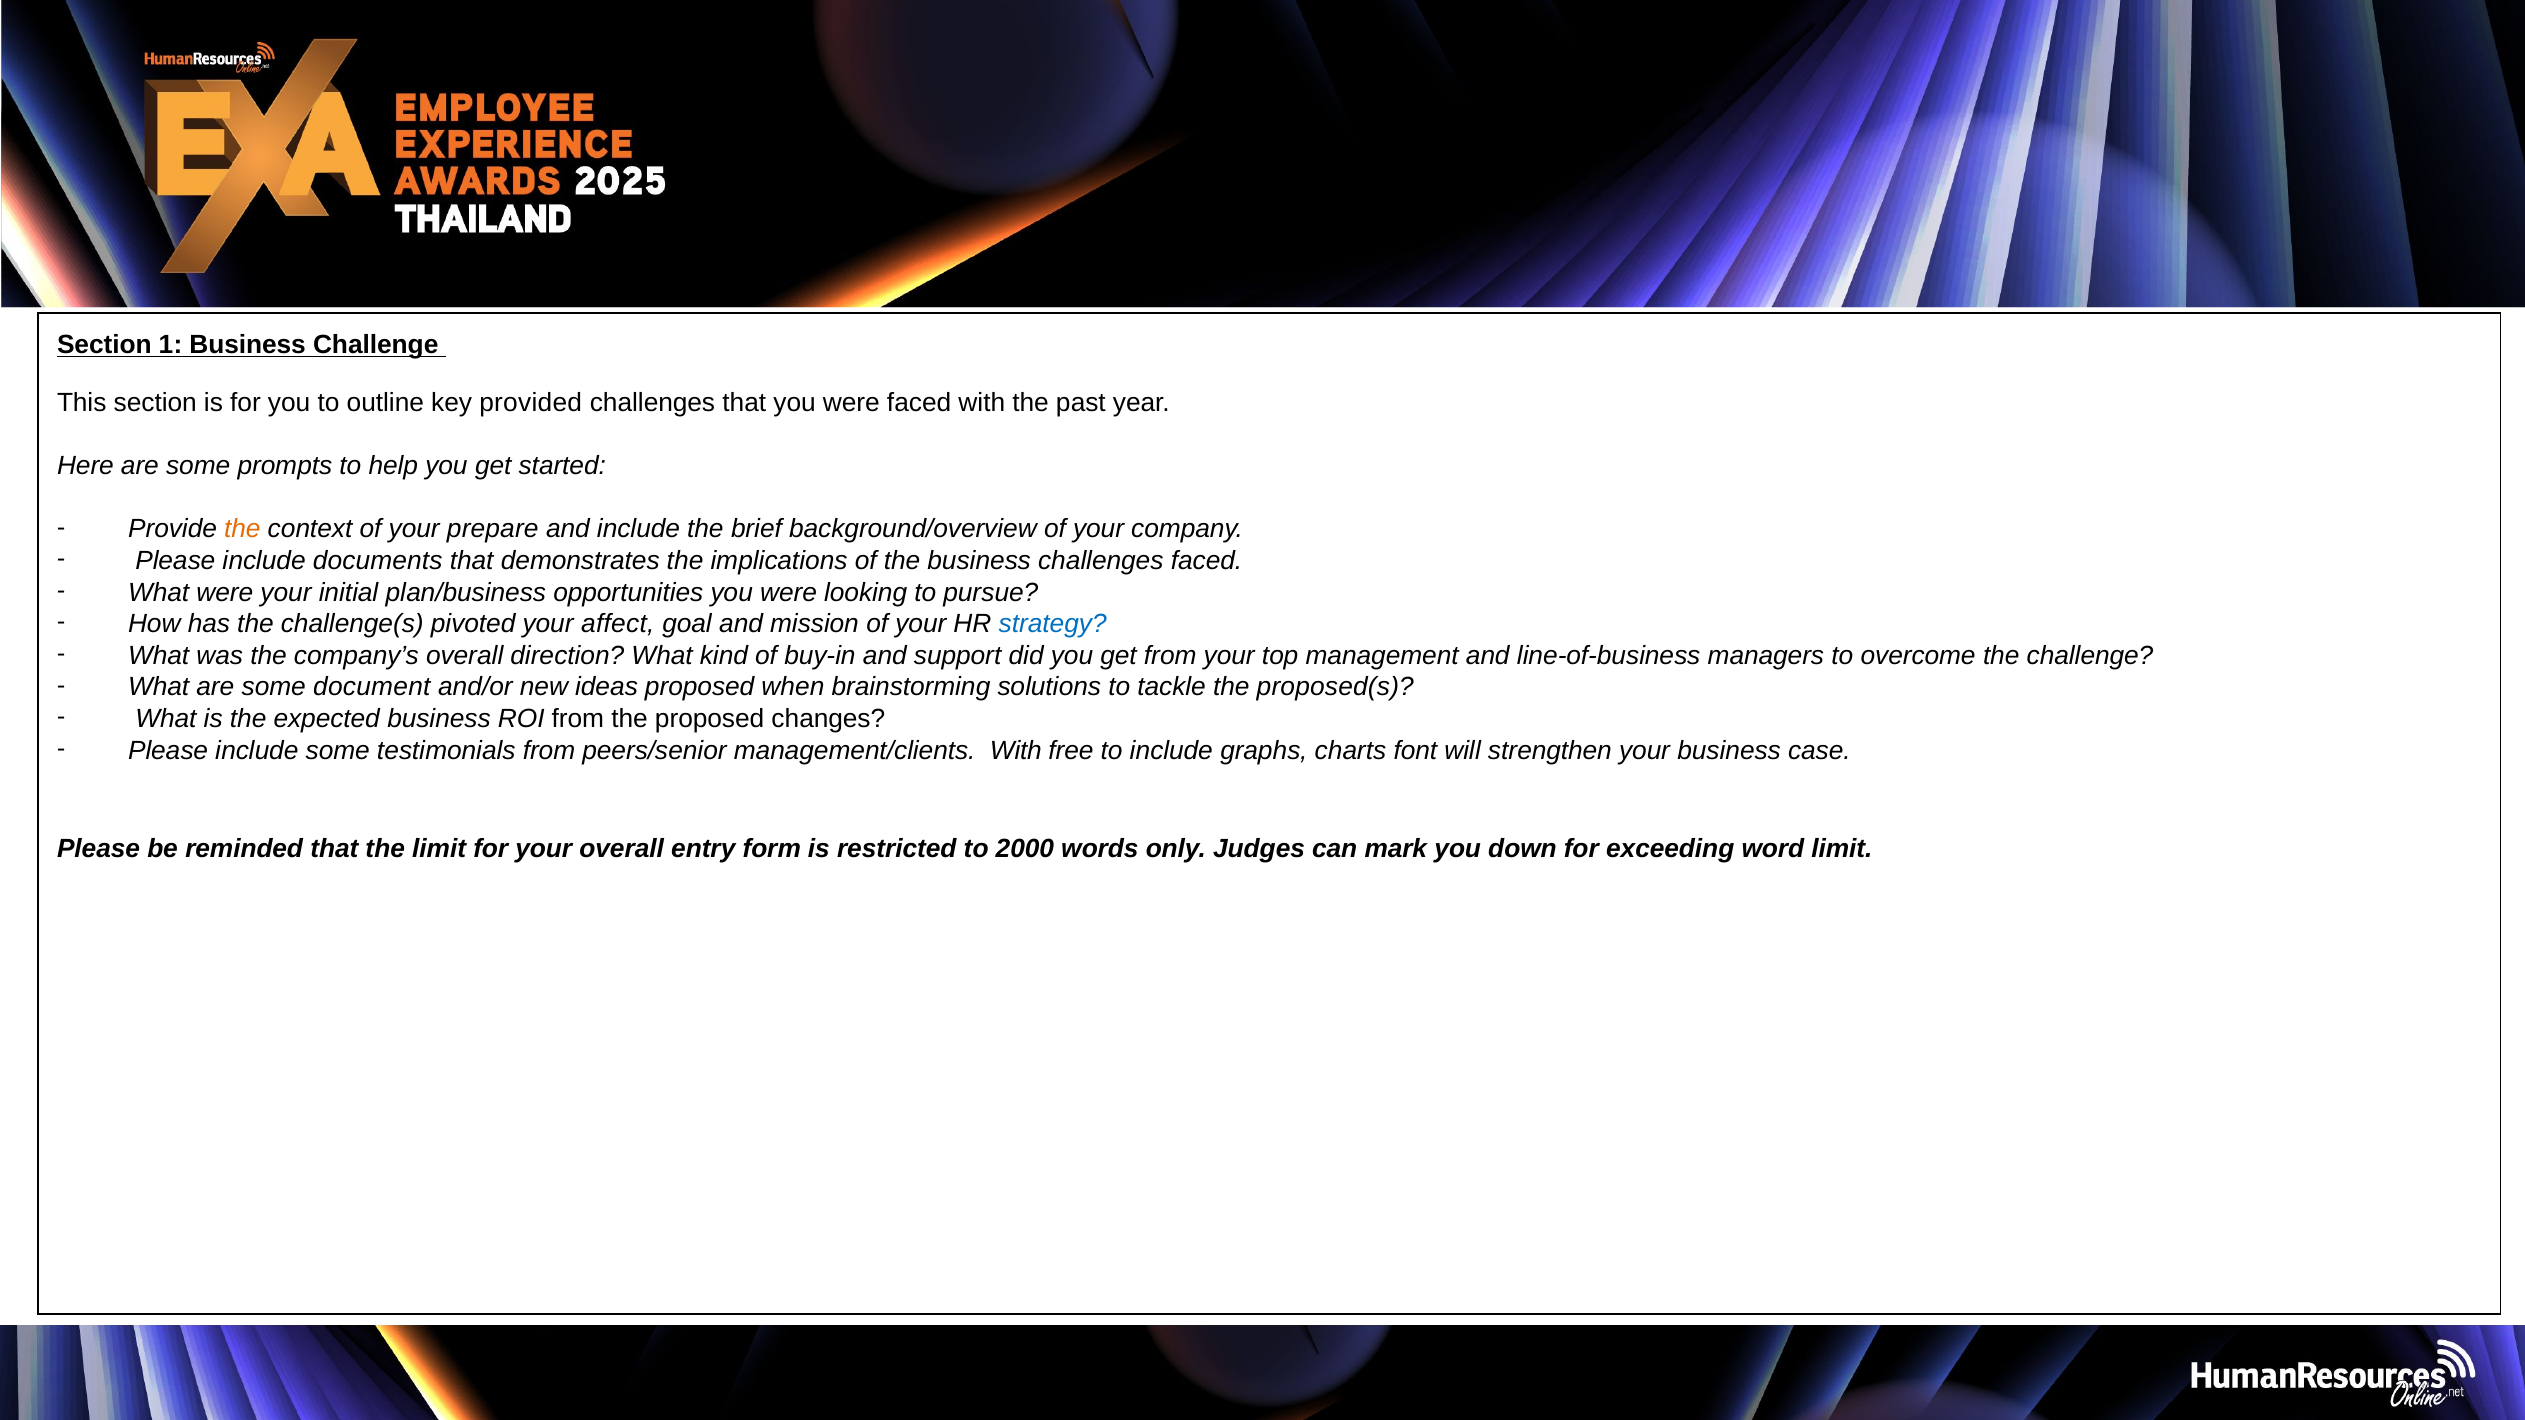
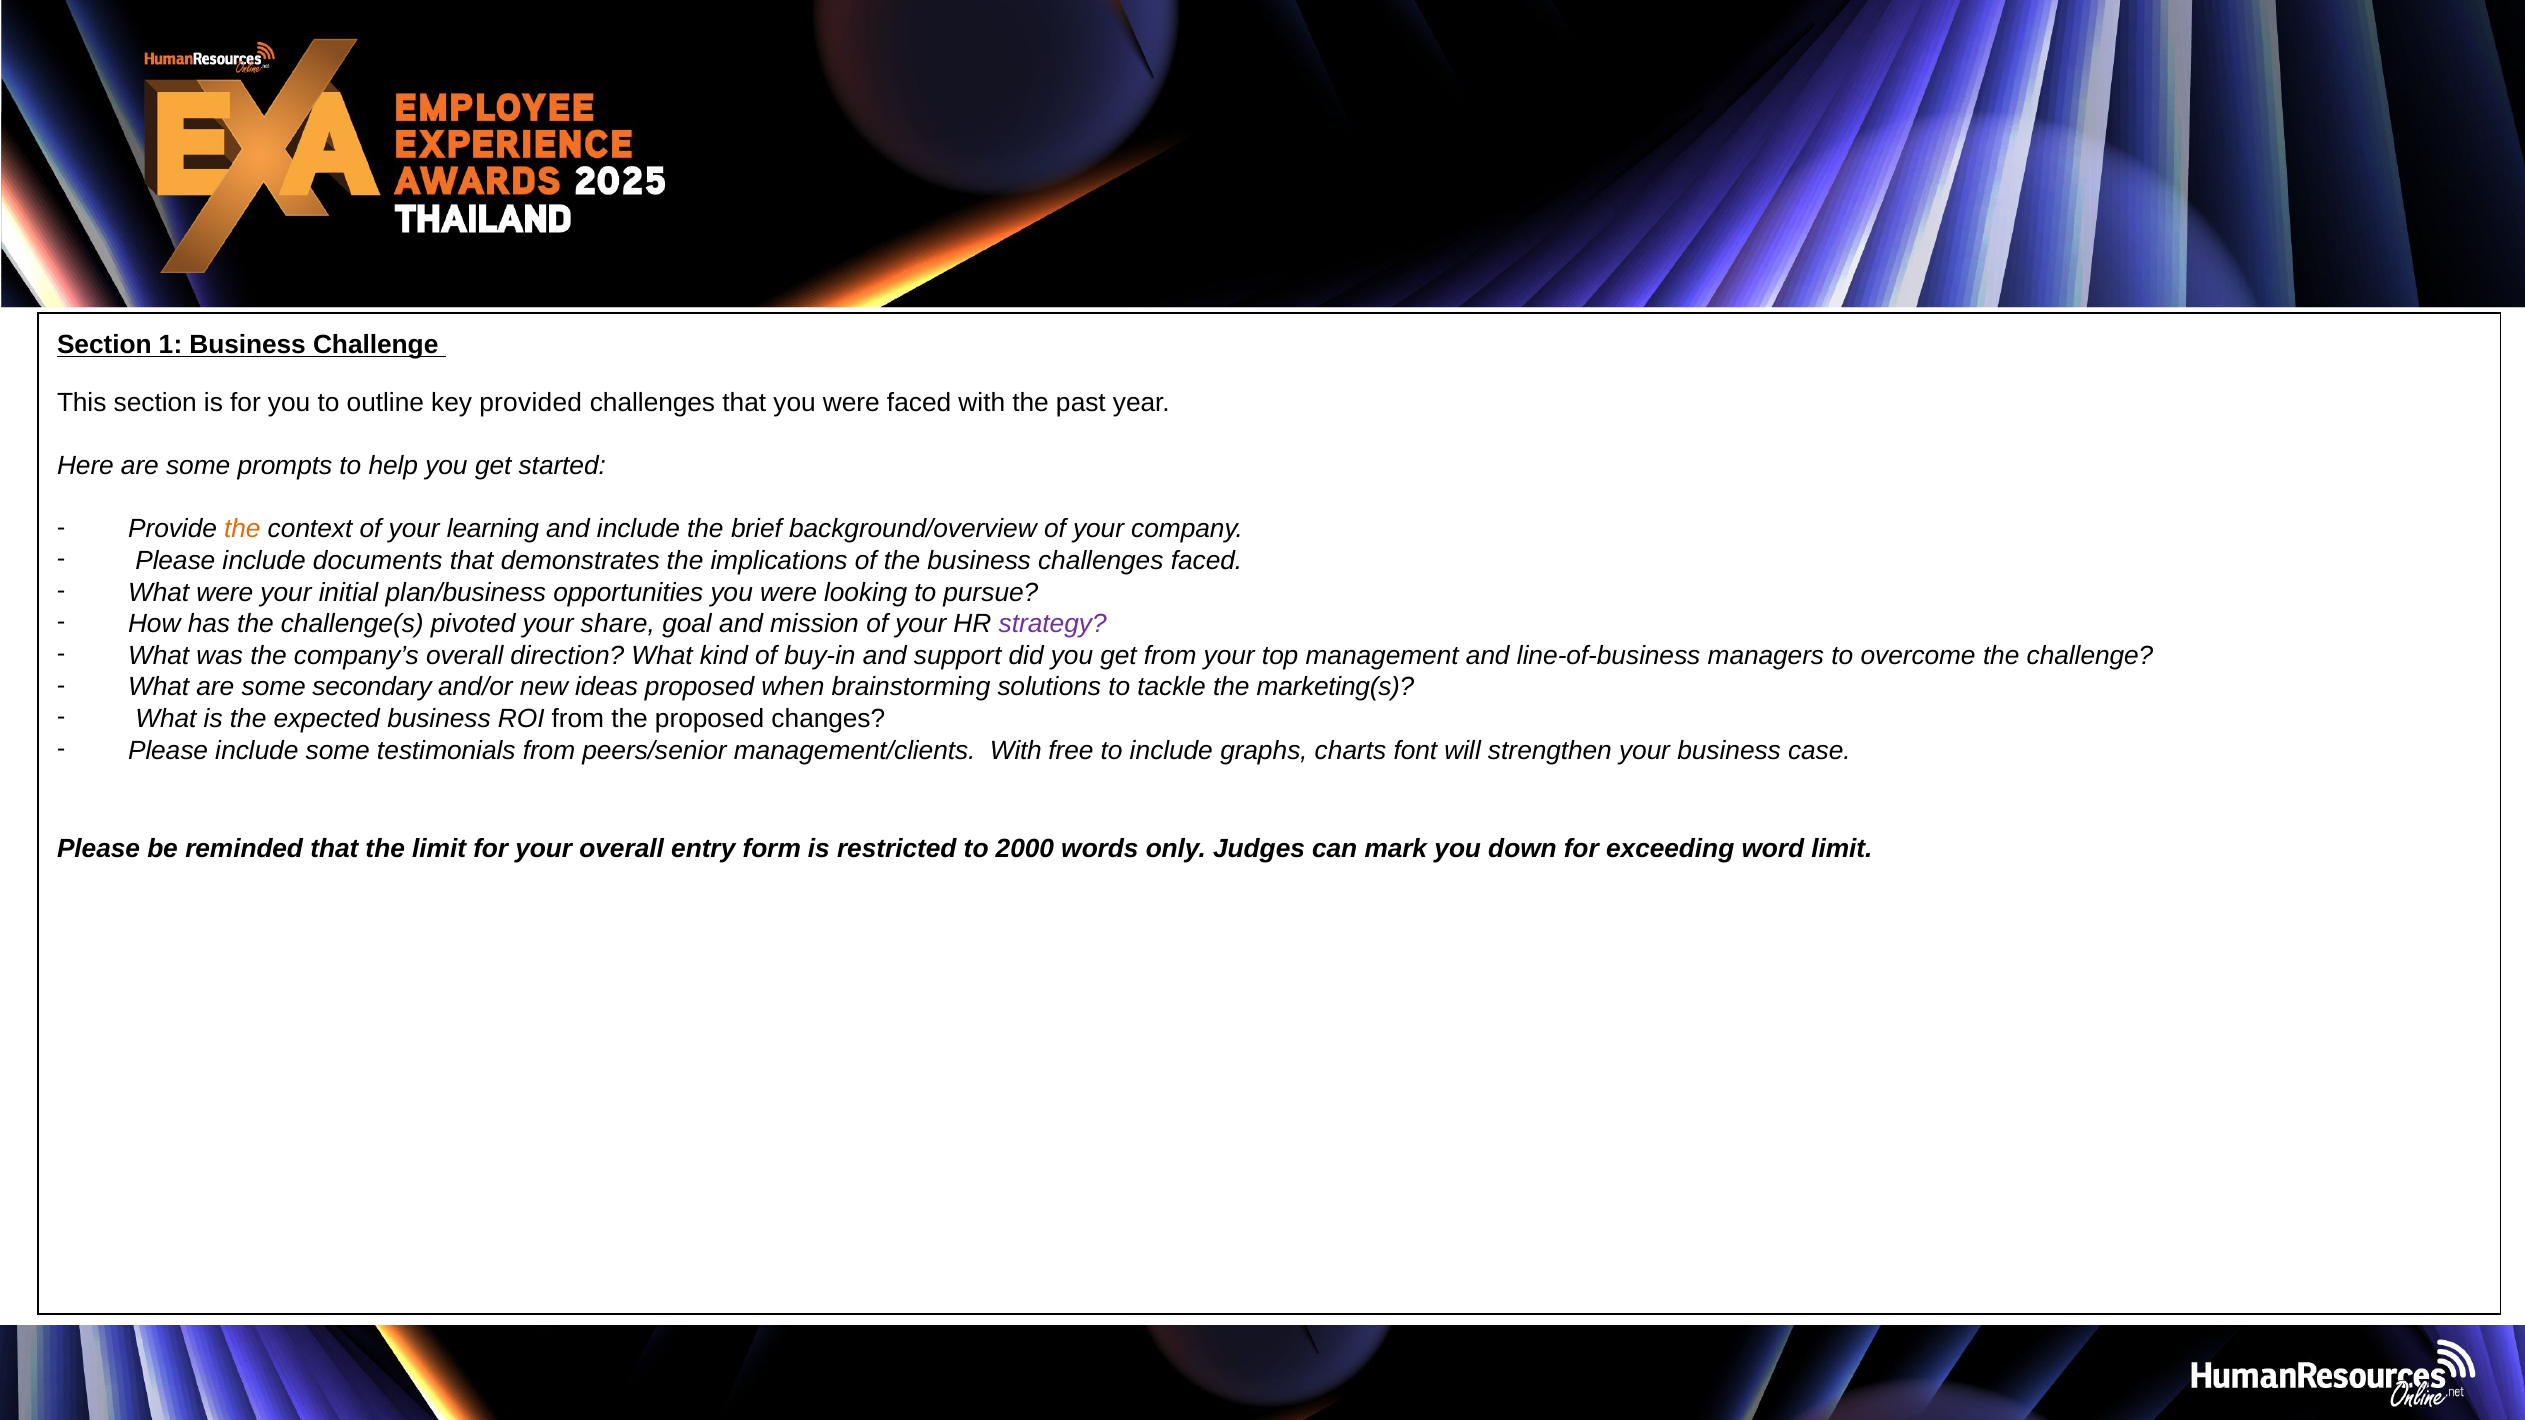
prepare: prepare -> learning
affect: affect -> share
strategy colour: blue -> purple
document: document -> secondary
proposed(s: proposed(s -> marketing(s
